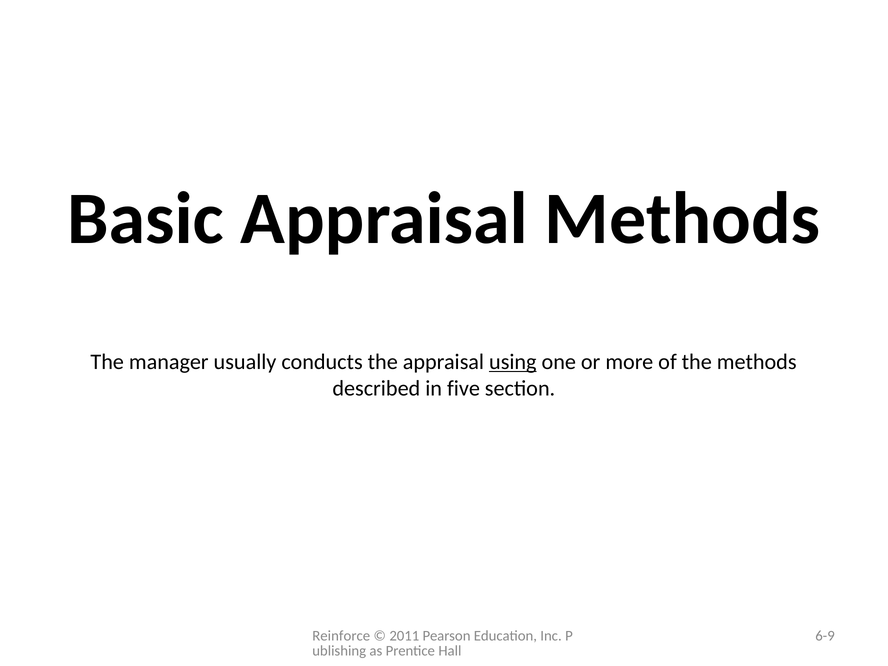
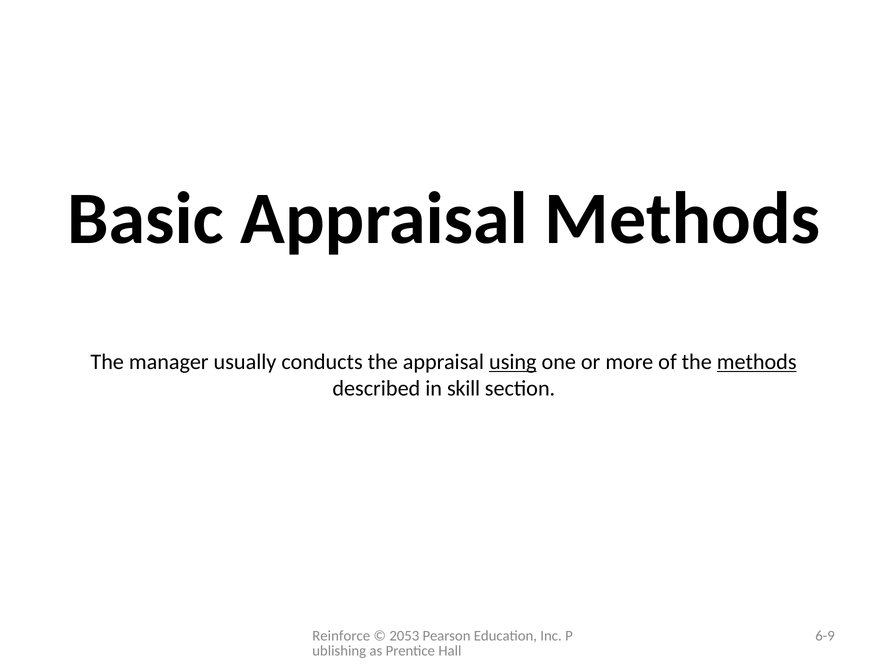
methods at (757, 362) underline: none -> present
five: five -> skill
2011: 2011 -> 2053
